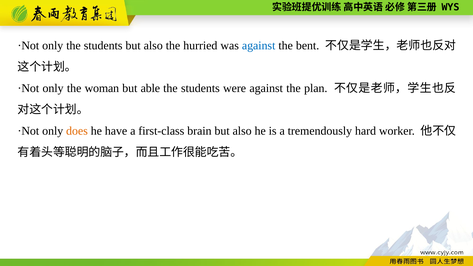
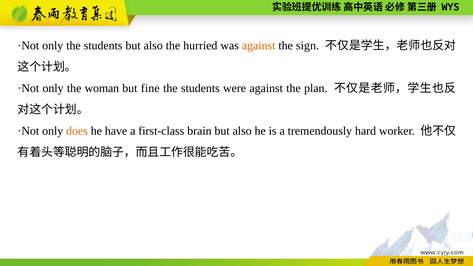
against at (259, 46) colour: blue -> orange
bent: bent -> sign
able: able -> fine
